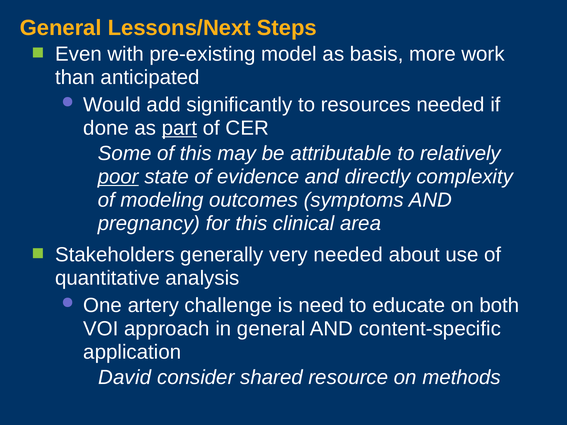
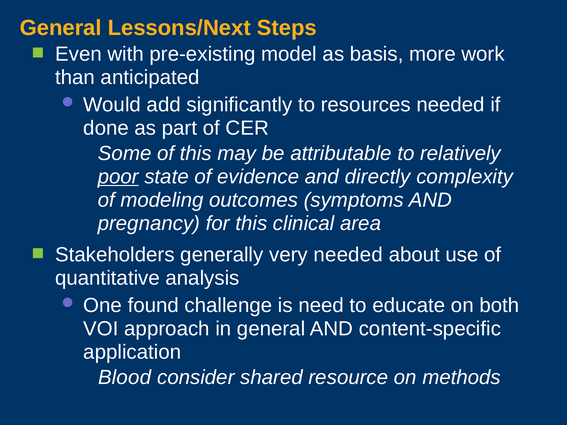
part underline: present -> none
artery: artery -> found
David: David -> Blood
